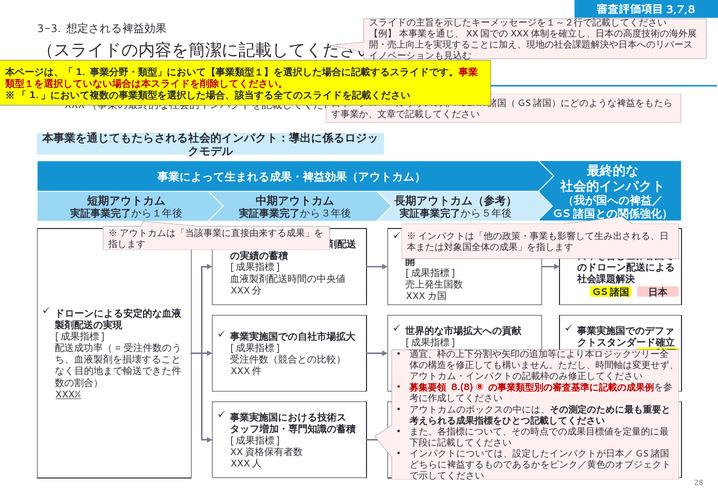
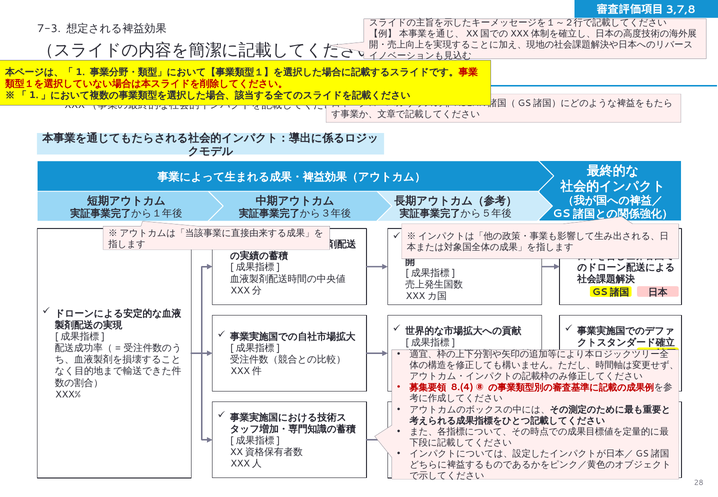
3-3: 3-3 -> 7-3
8.(8: 8.(8 -> 8.(4
XXX% at (68, 395) underline: present -> none
